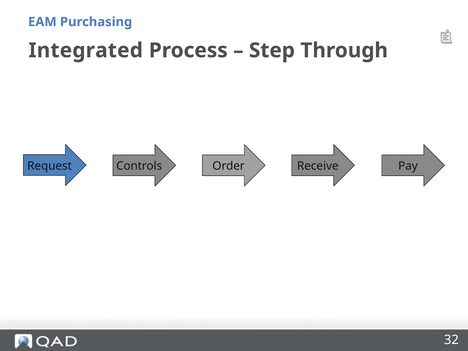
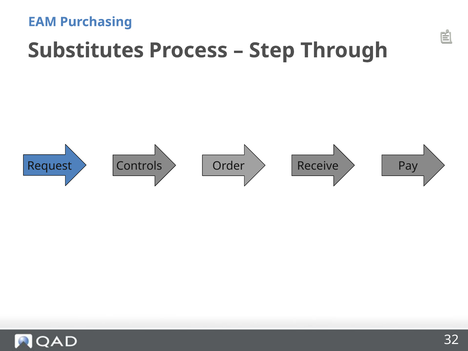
Integrated: Integrated -> Substitutes
